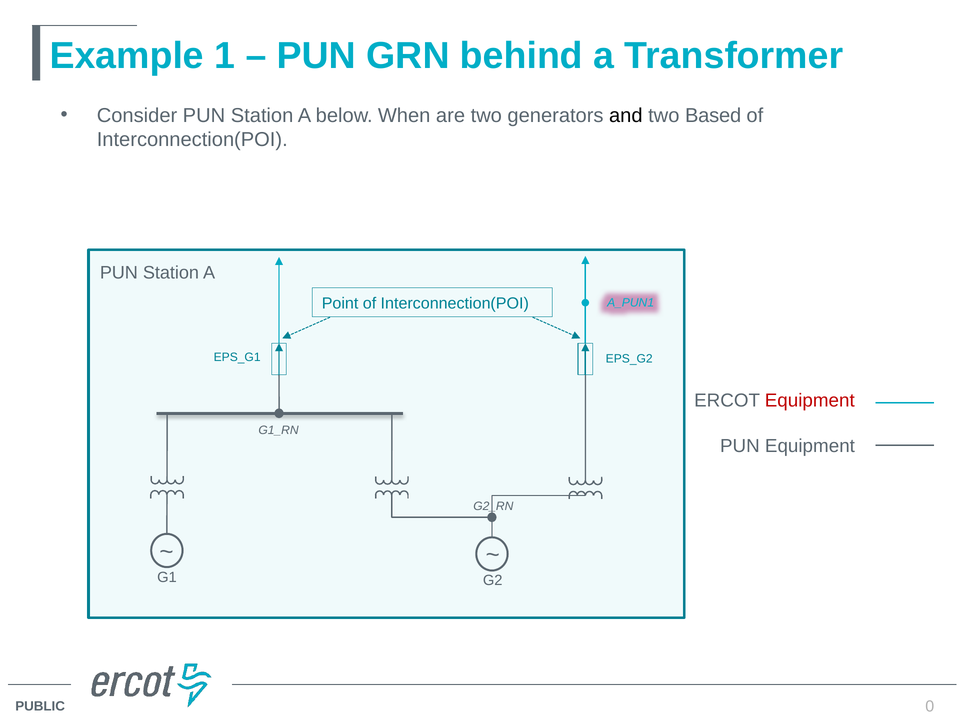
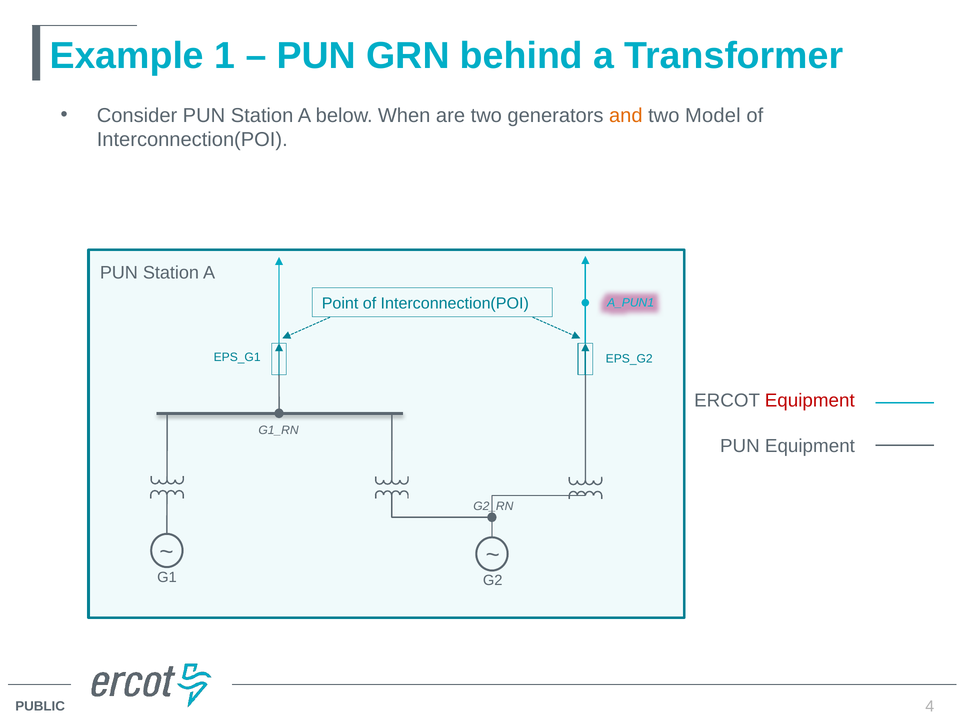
and colour: black -> orange
Based: Based -> Model
0: 0 -> 4
